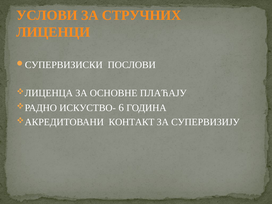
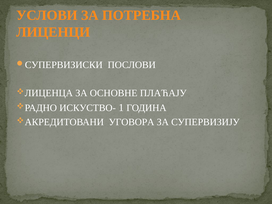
СТРУЧНИХ: СТРУЧНИХ -> ПОТРЕБНА
6: 6 -> 1
КОНТАКТ: КОНТАКТ -> УГОВОРА
